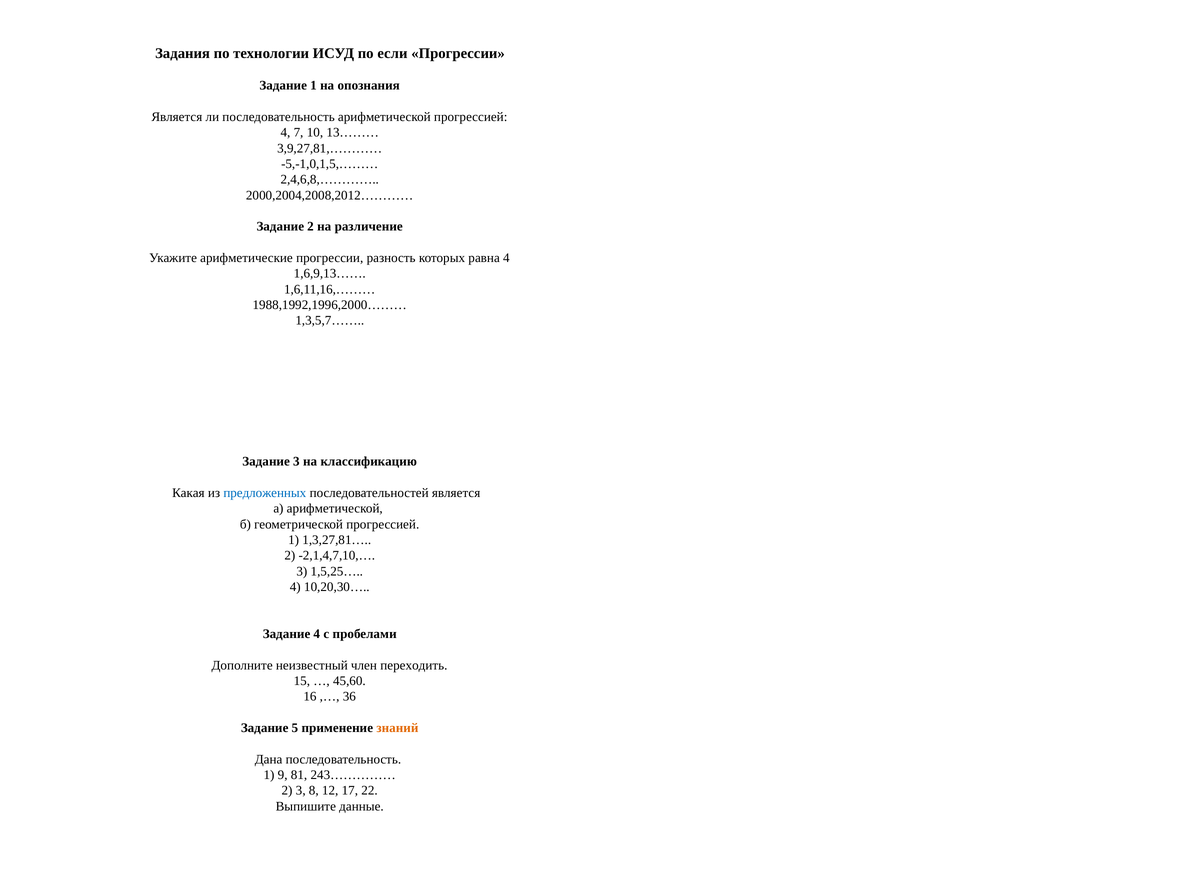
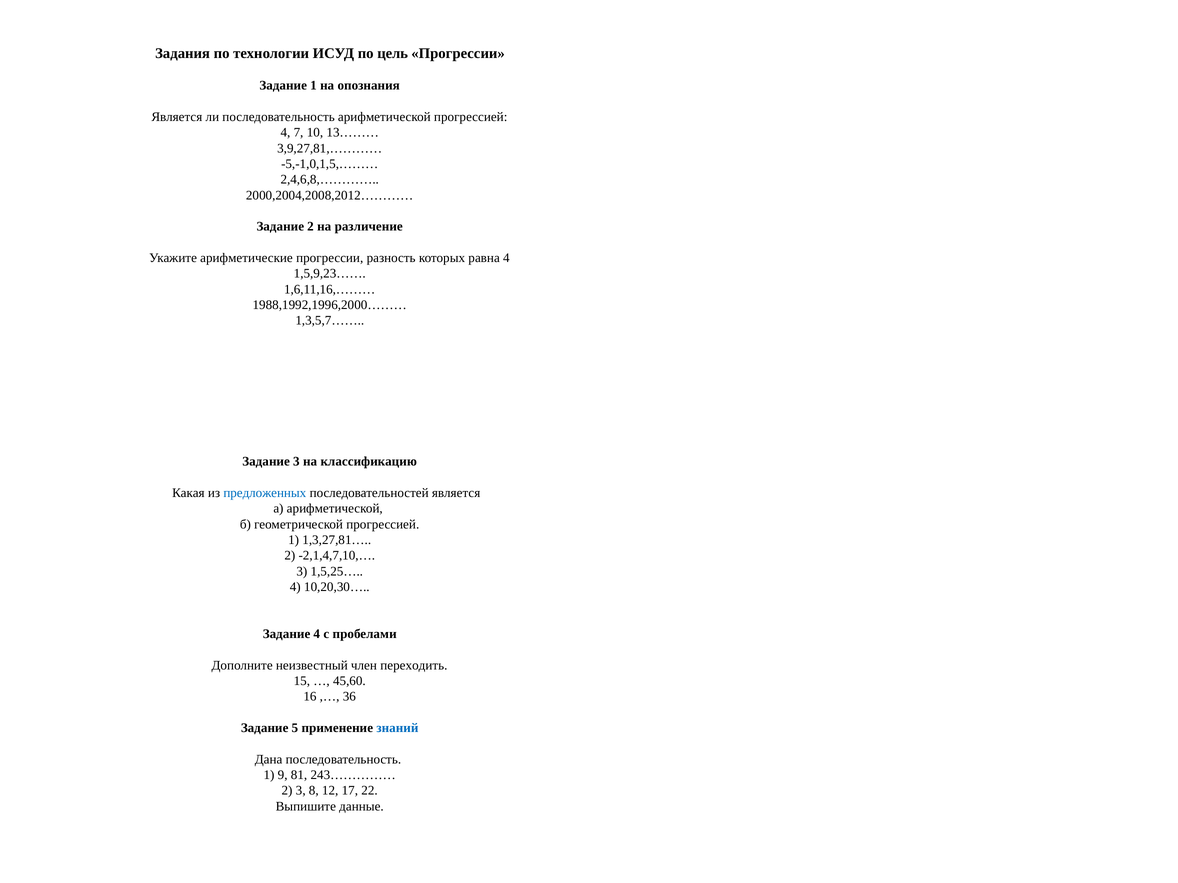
если: если -> цель
1,6,9,13……: 1,6,9,13…… -> 1,5,9,23……
знаний colour: orange -> blue
